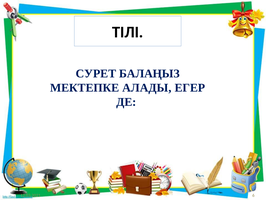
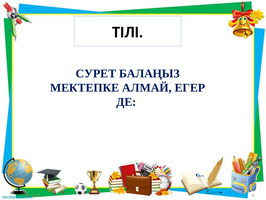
АЛАДЫ: АЛАДЫ -> АЛМАЙ
